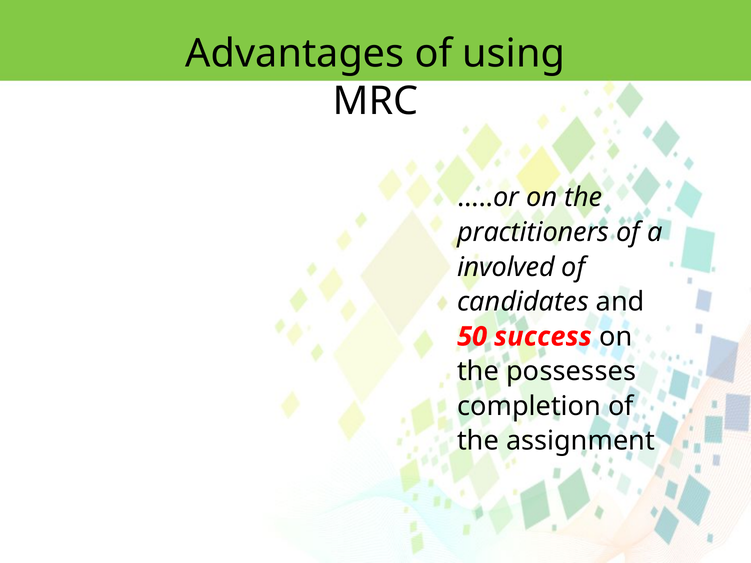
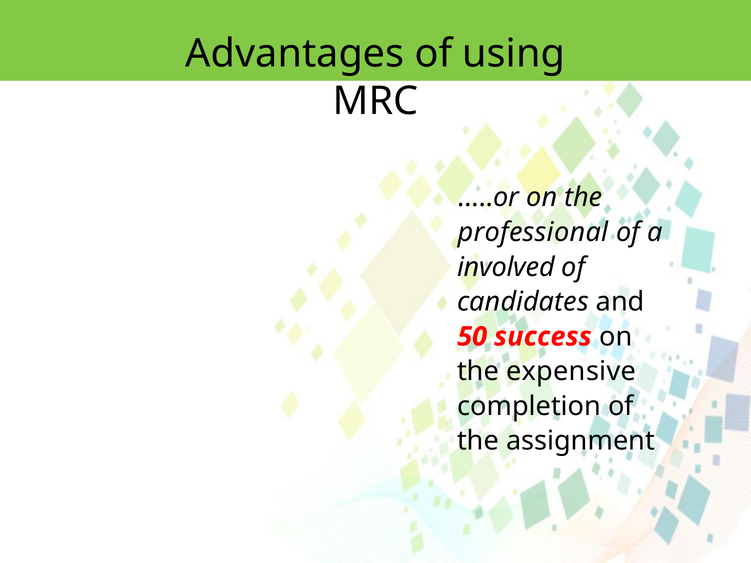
practitioners: practitioners -> professional
possesses: possesses -> expensive
